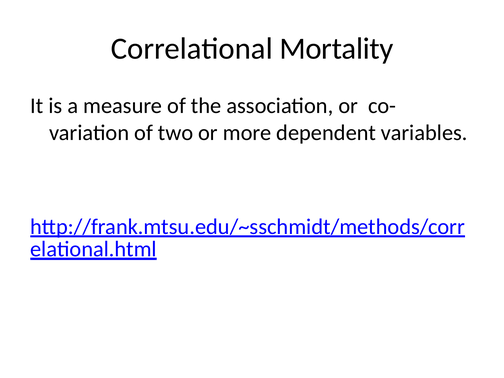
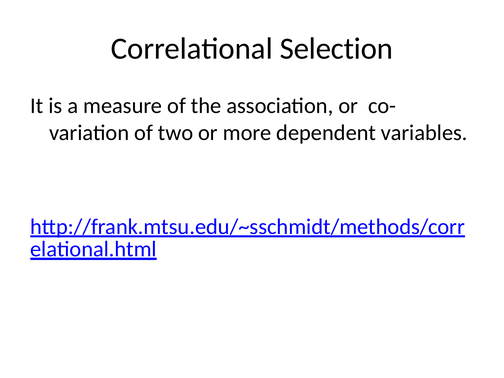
Mortality: Mortality -> Selection
